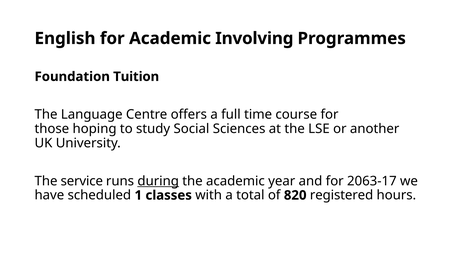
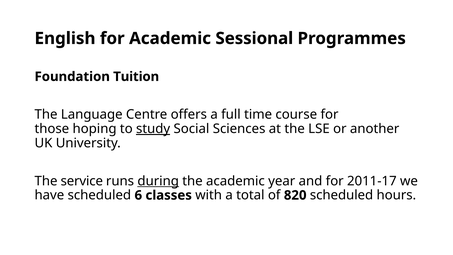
Involving: Involving -> Sessional
study underline: none -> present
2063-17: 2063-17 -> 2011-17
1: 1 -> 6
820 registered: registered -> scheduled
